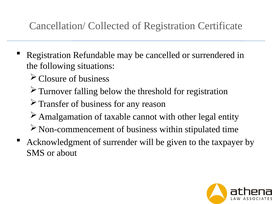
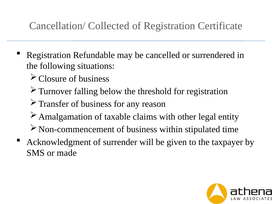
cannot: cannot -> claims
about: about -> made
